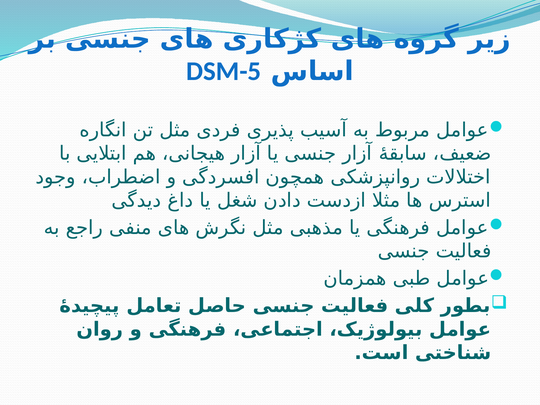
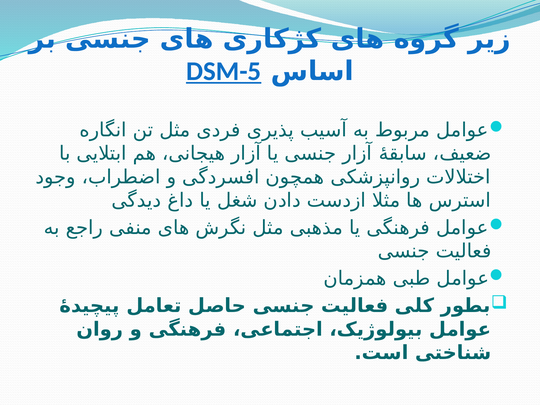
DSM-5 underline: none -> present
